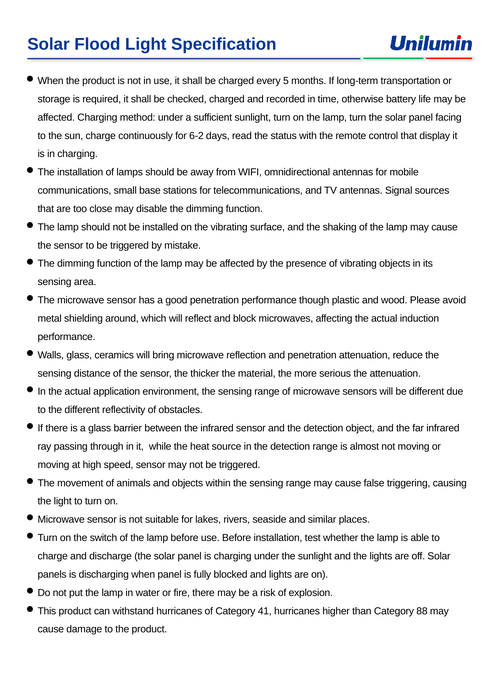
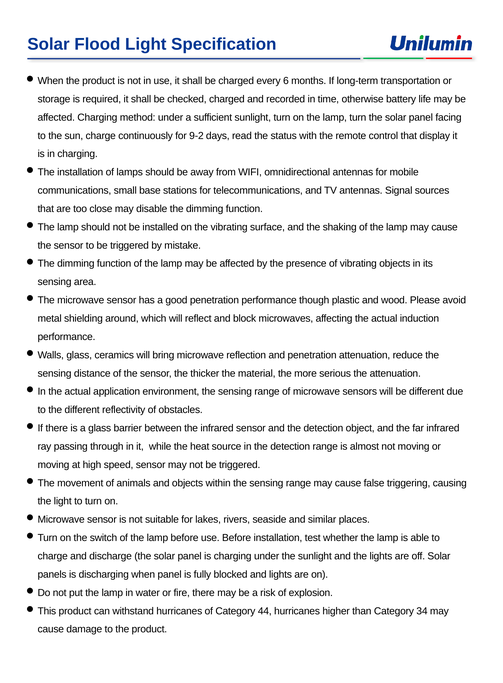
5: 5 -> 6
6-2: 6-2 -> 9-2
41: 41 -> 44
88: 88 -> 34
